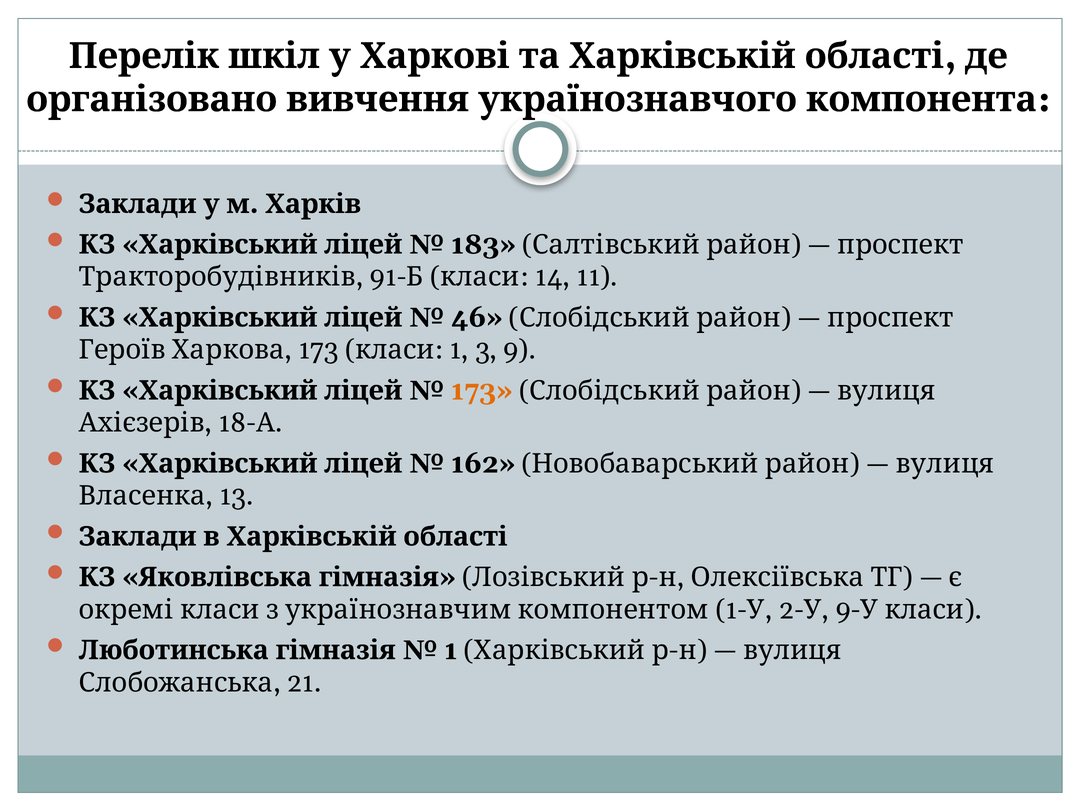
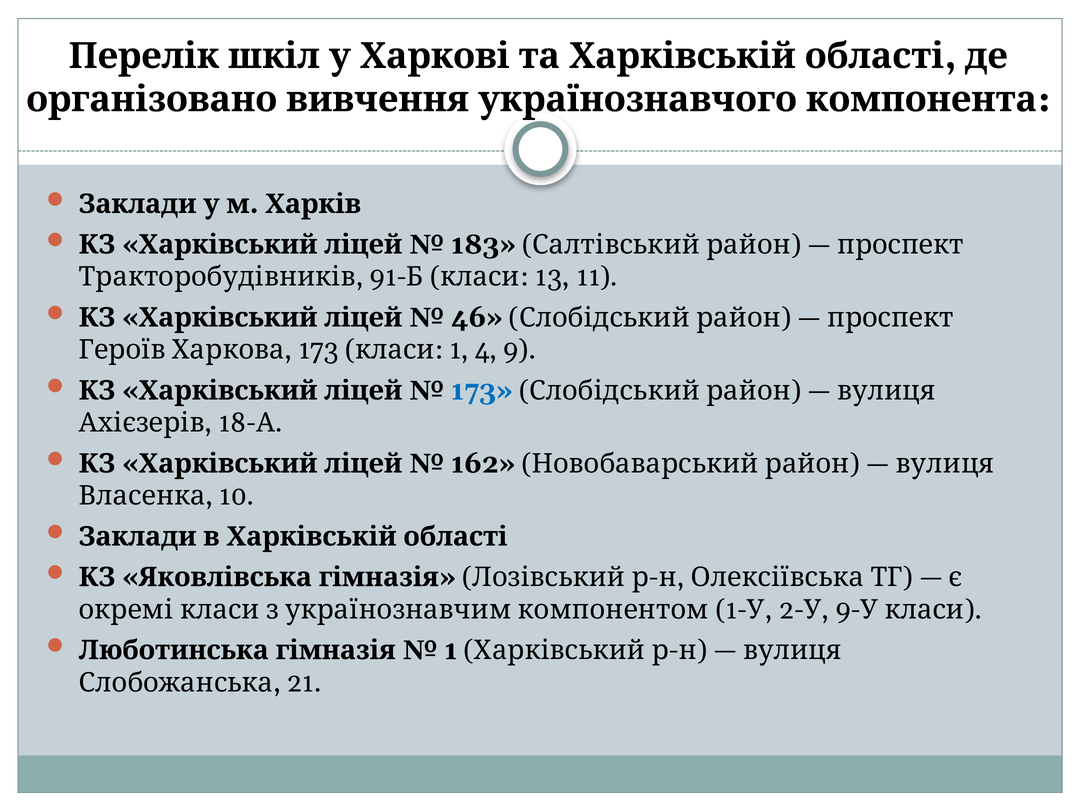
14: 14 -> 13
3: 3 -> 4
173 at (482, 390) colour: orange -> blue
13: 13 -> 10
